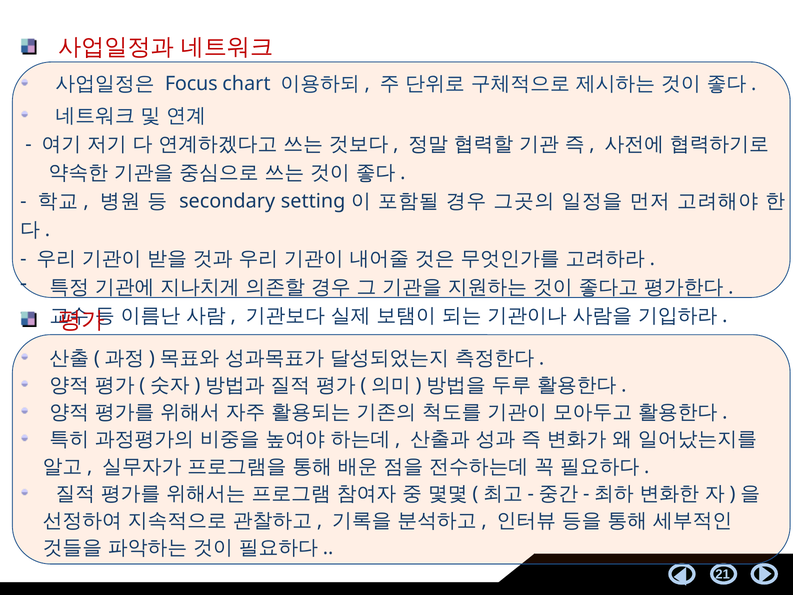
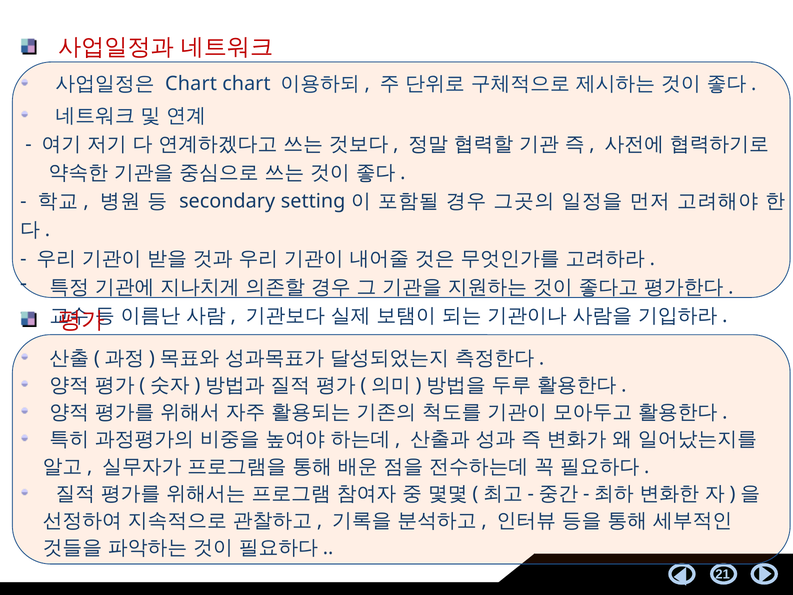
Focus at (191, 84): Focus -> Chart
